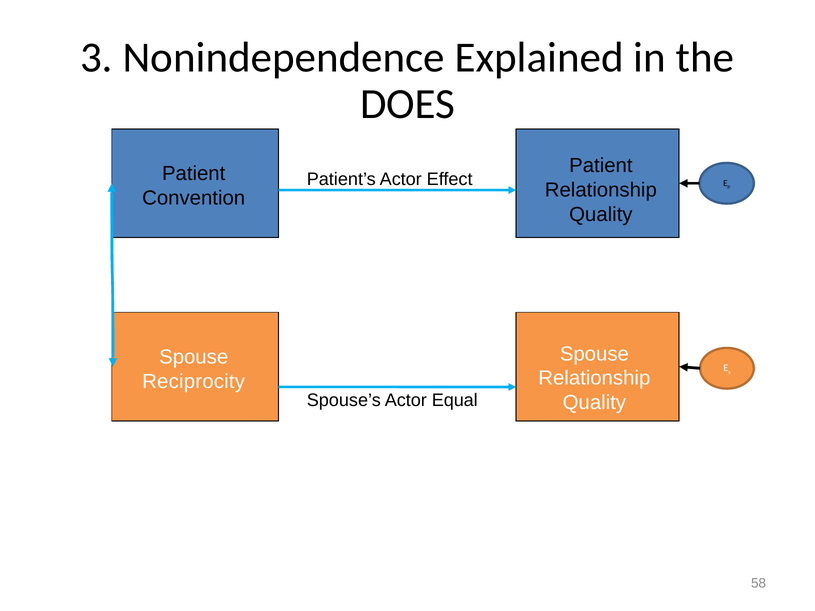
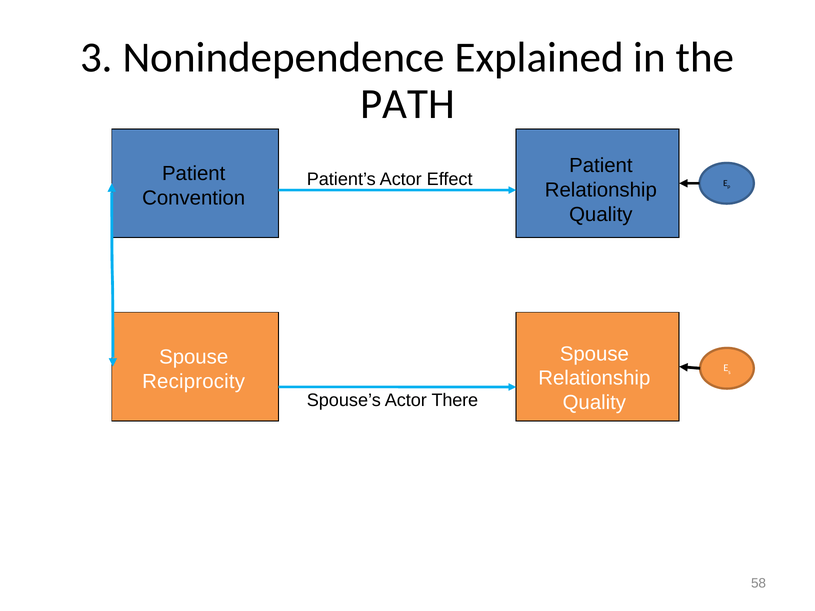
DOES: DOES -> PATH
Equal: Equal -> There
